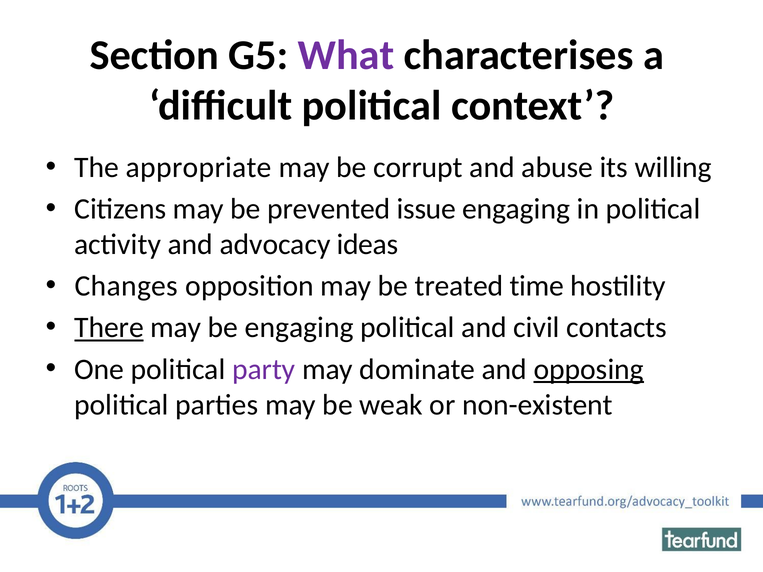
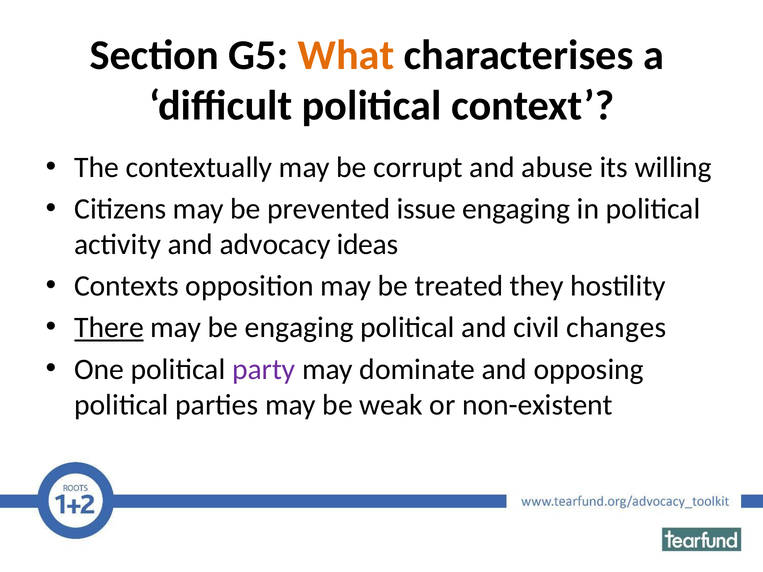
What colour: purple -> orange
appropriate: appropriate -> contextually
Changes: Changes -> Contexts
time: time -> they
contacts: contacts -> changes
opposing underline: present -> none
